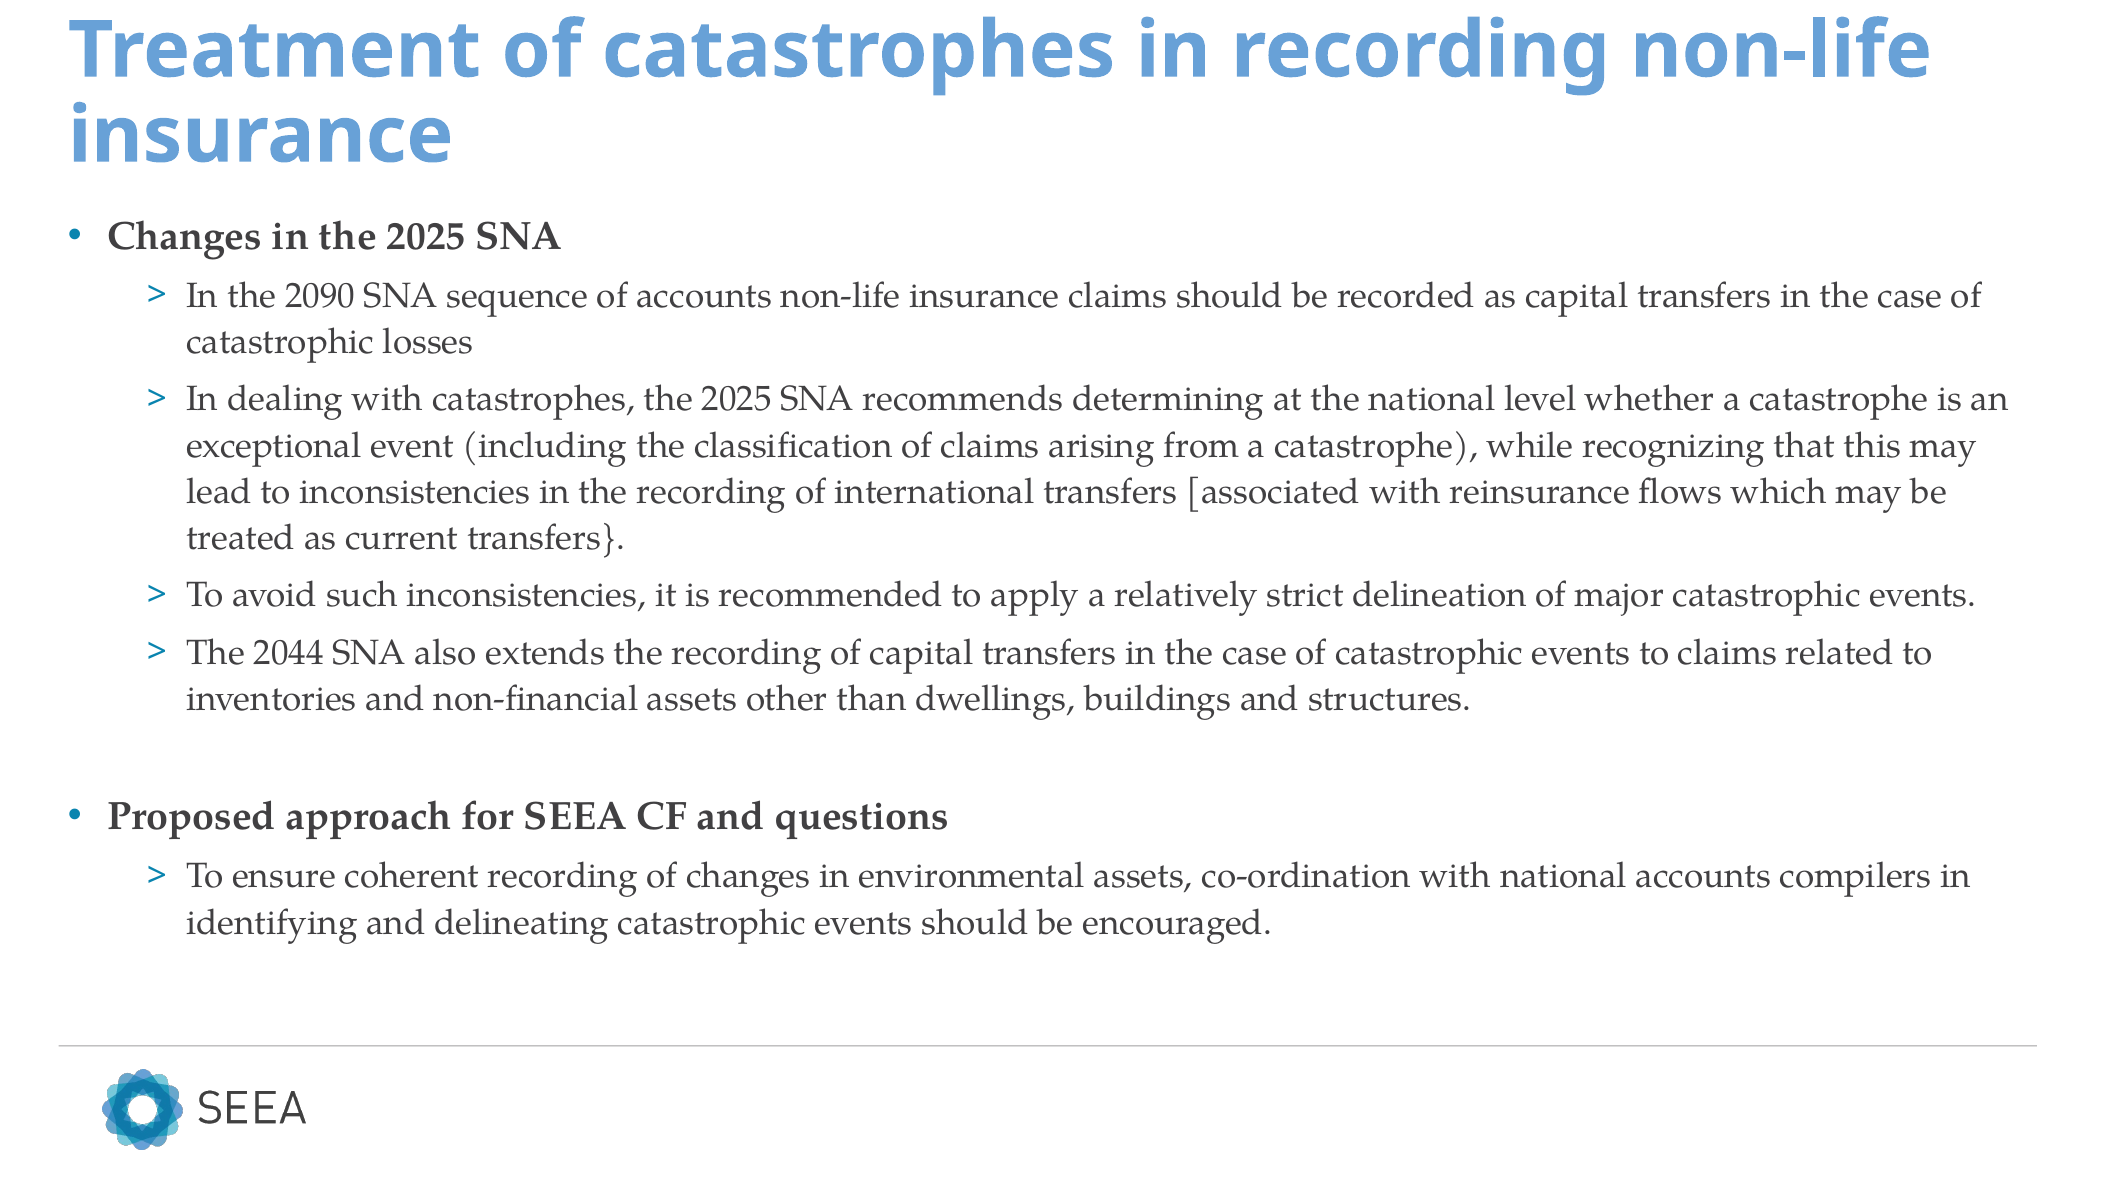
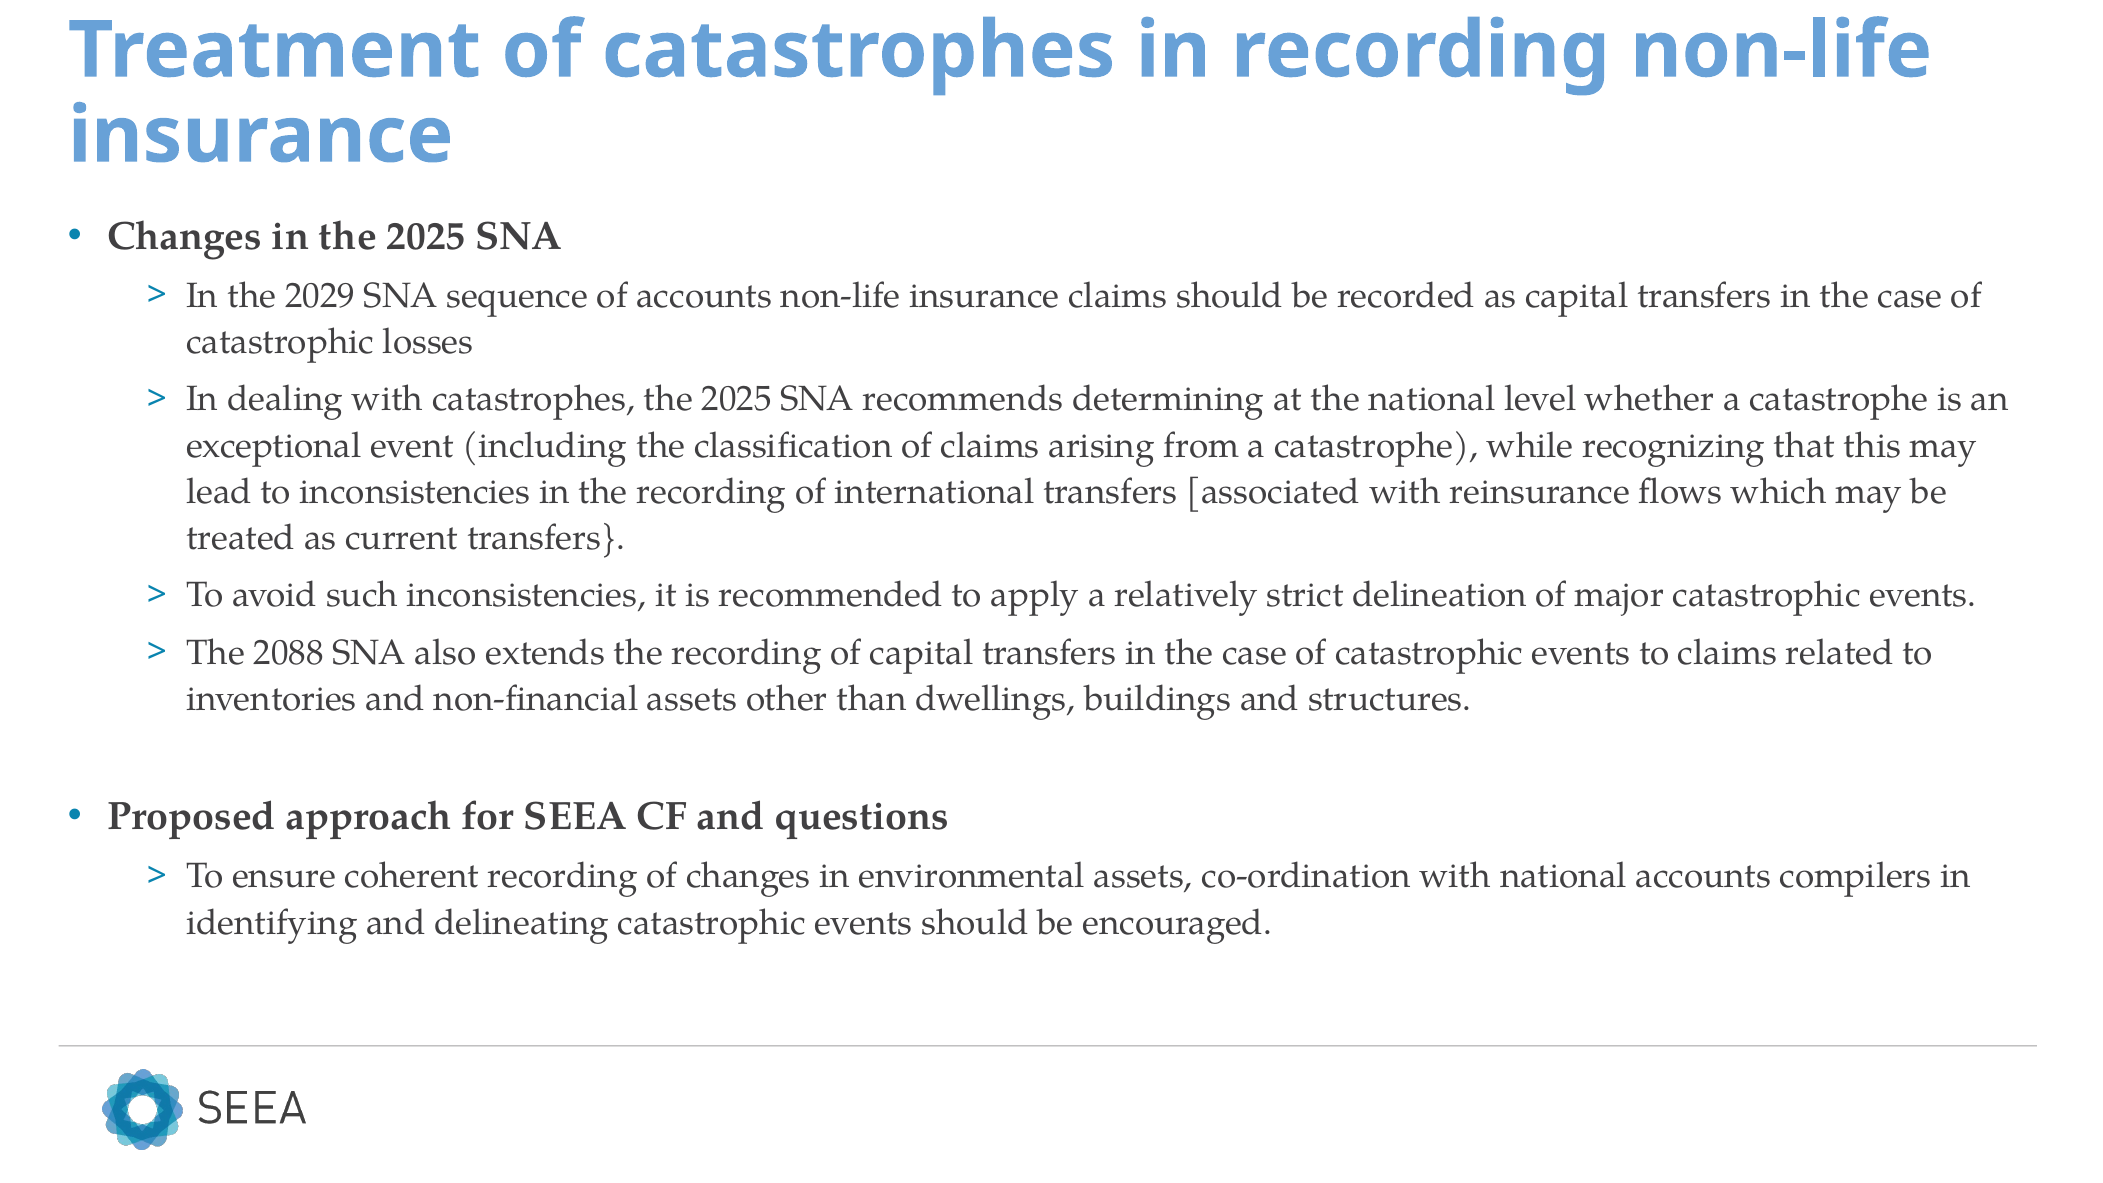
2090: 2090 -> 2029
2044: 2044 -> 2088
